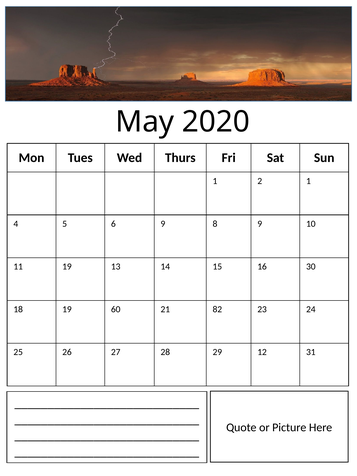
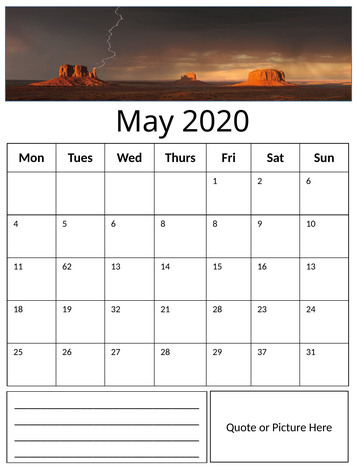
2 1: 1 -> 6
6 9: 9 -> 8
11 19: 19 -> 62
16 30: 30 -> 13
60: 60 -> 32
21 82: 82 -> 28
12: 12 -> 37
